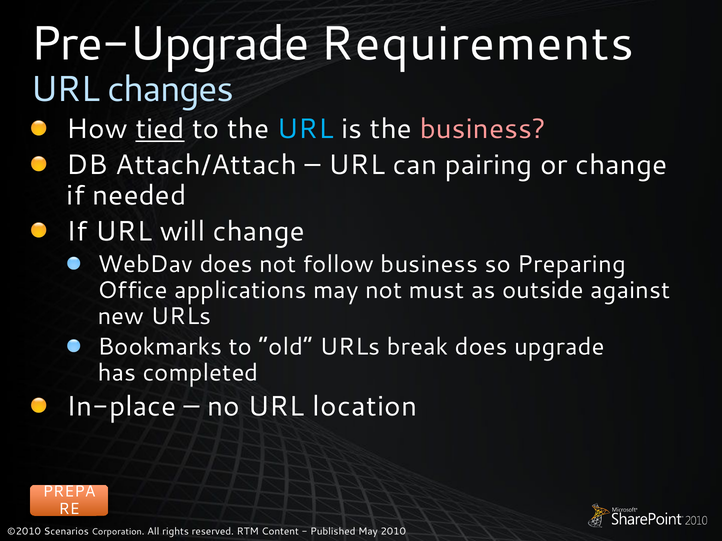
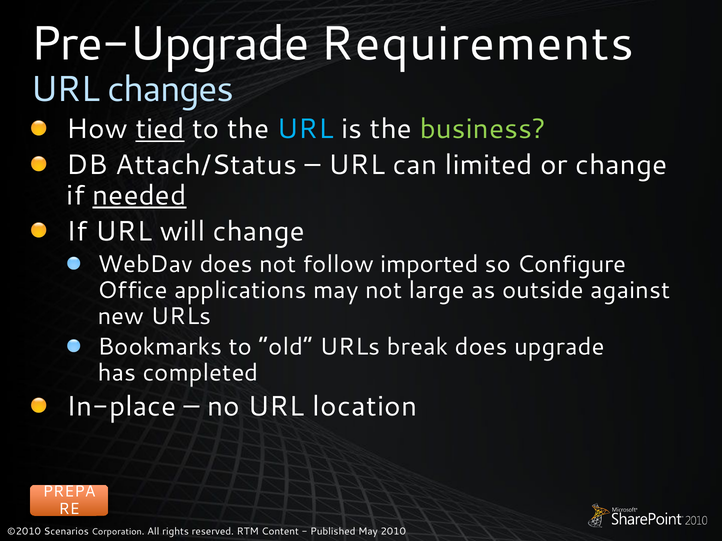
business at (483, 129) colour: pink -> light green
Attach/Attach: Attach/Attach -> Attach/Status
pairing: pairing -> limited
needed underline: none -> present
follow business: business -> imported
Preparing: Preparing -> Configure
must: must -> large
